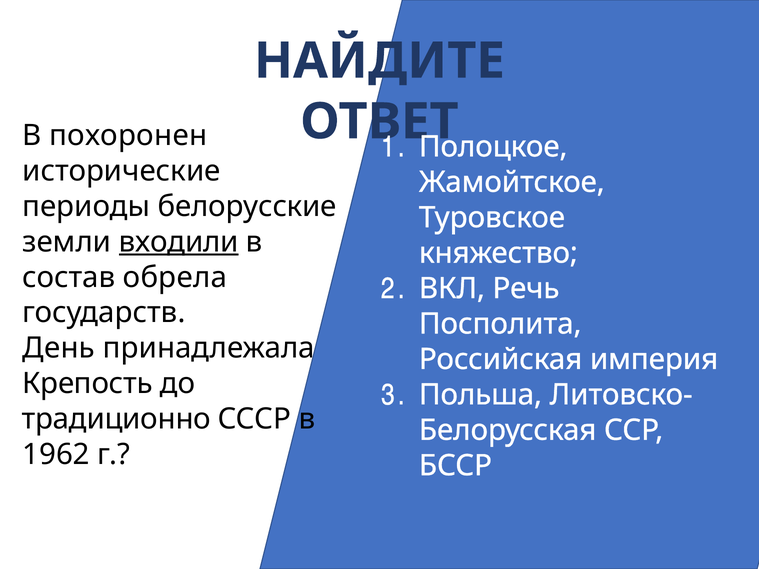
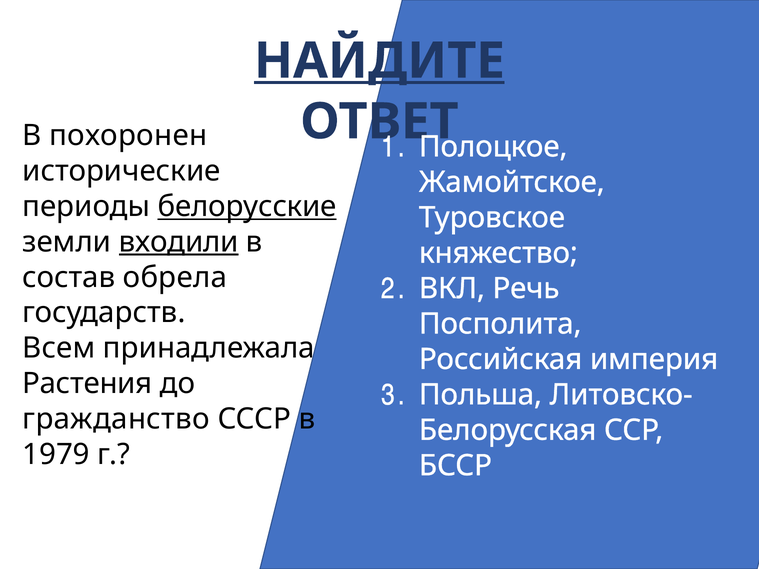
НАЙДИТЕ underline: none -> present
белорусские underline: none -> present
День: День -> Всем
Крепость: Крепость -> Растения
традиционно: традиционно -> гражданство
1962: 1962 -> 1979
